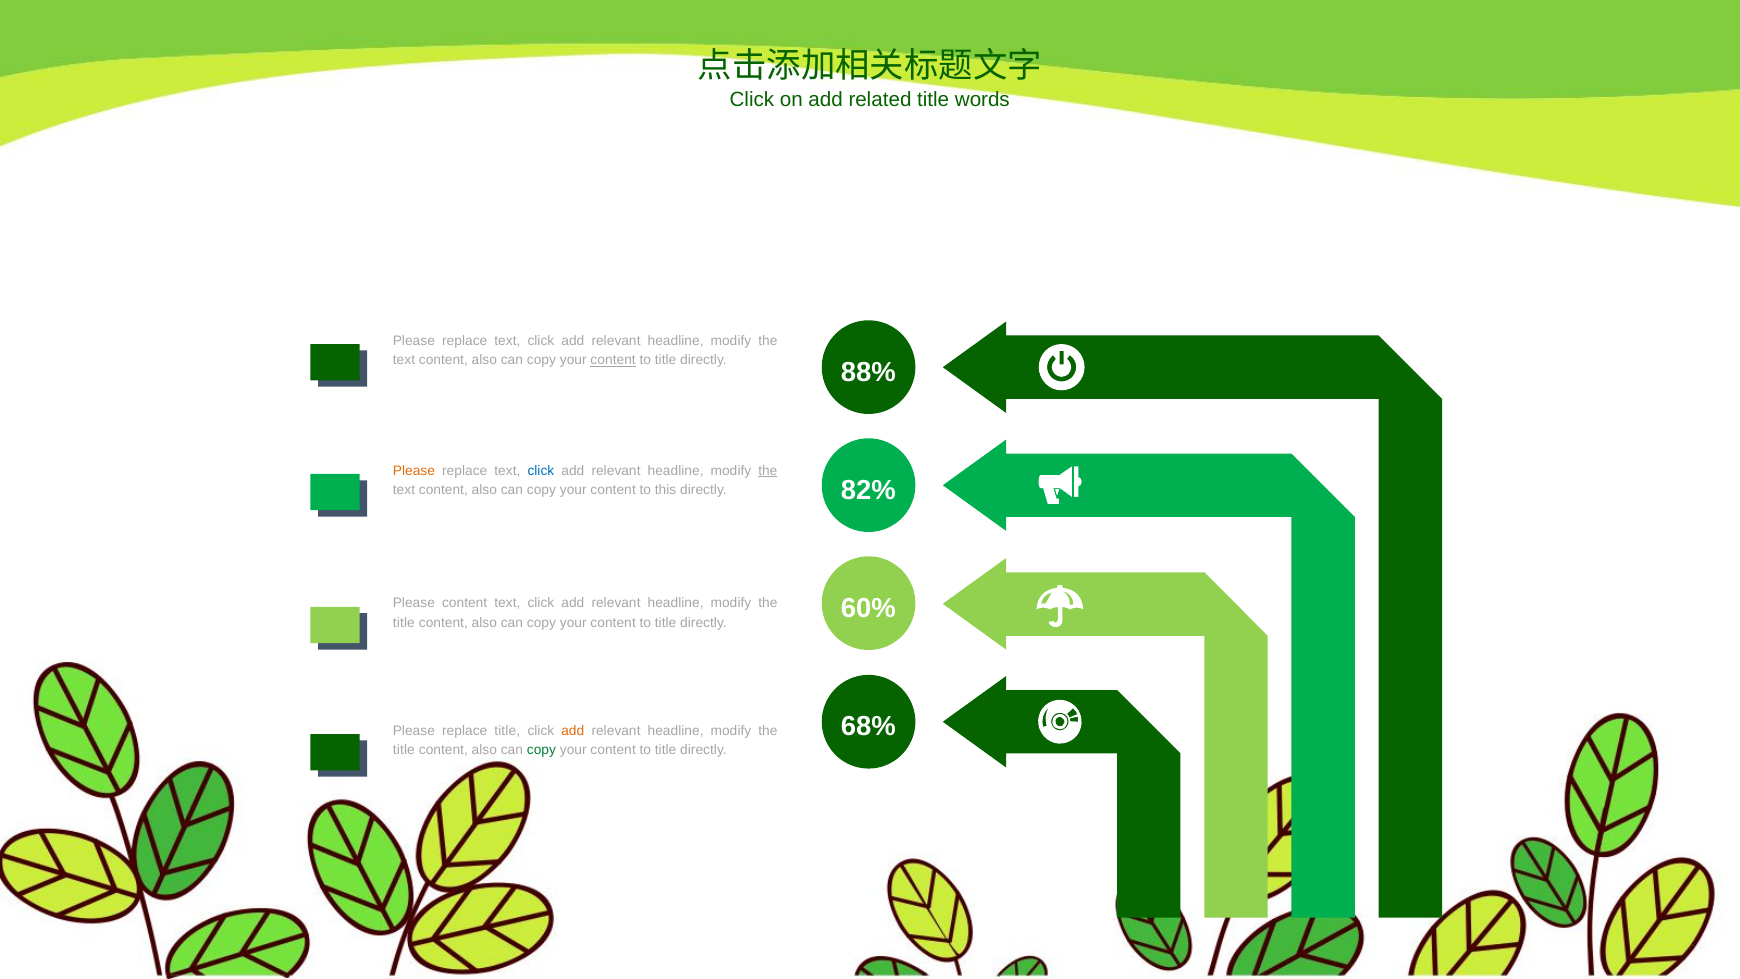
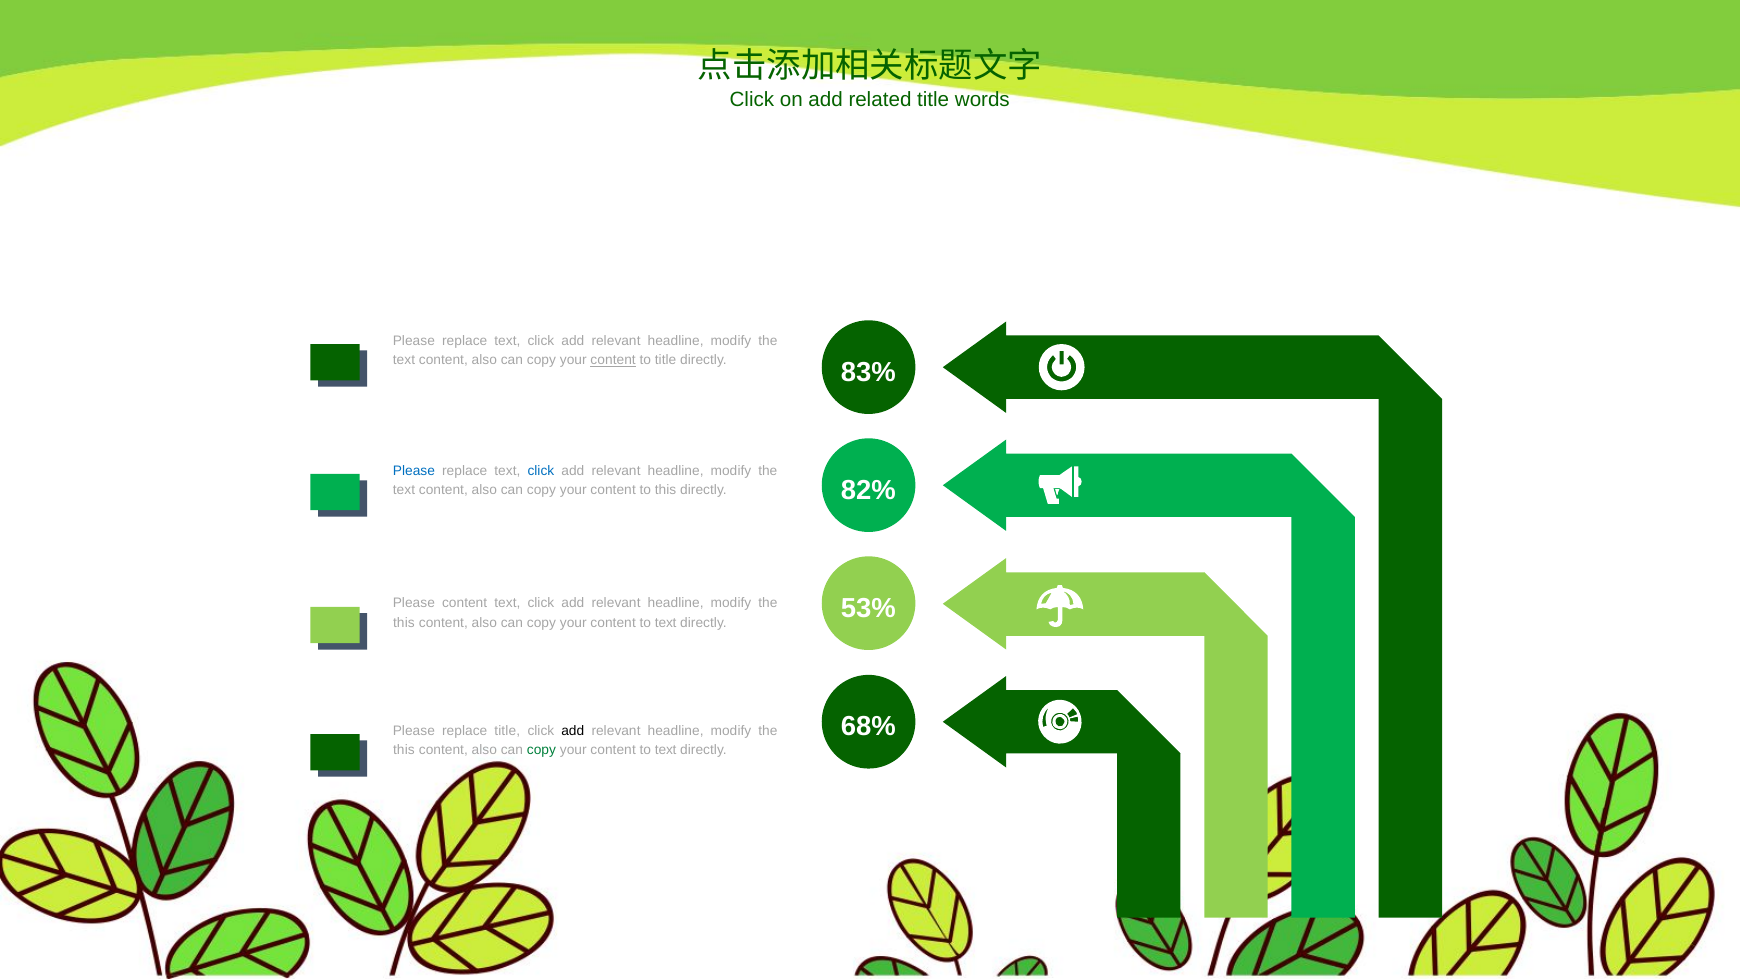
88%: 88% -> 83%
Please at (414, 470) colour: orange -> blue
the at (768, 470) underline: present -> none
60%: 60% -> 53%
title at (404, 623): title -> this
title at (666, 623): title -> text
add at (573, 730) colour: orange -> black
title at (404, 750): title -> this
title at (666, 750): title -> text
